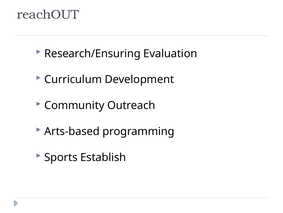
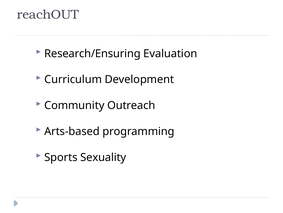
Establish: Establish -> Sexuality
